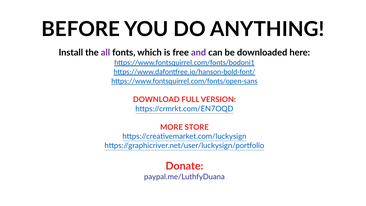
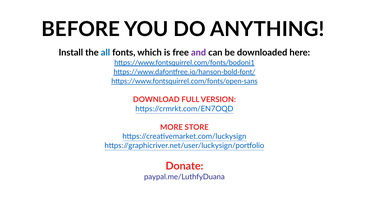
all colour: purple -> blue
